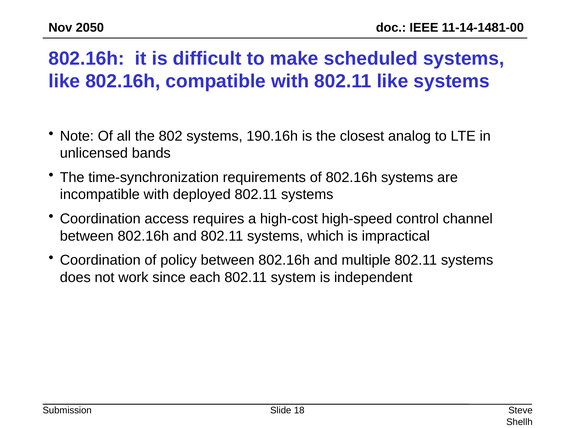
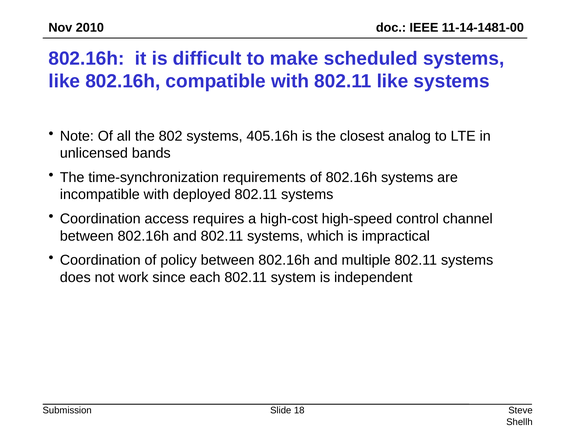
2050: 2050 -> 2010
190.16h: 190.16h -> 405.16h
